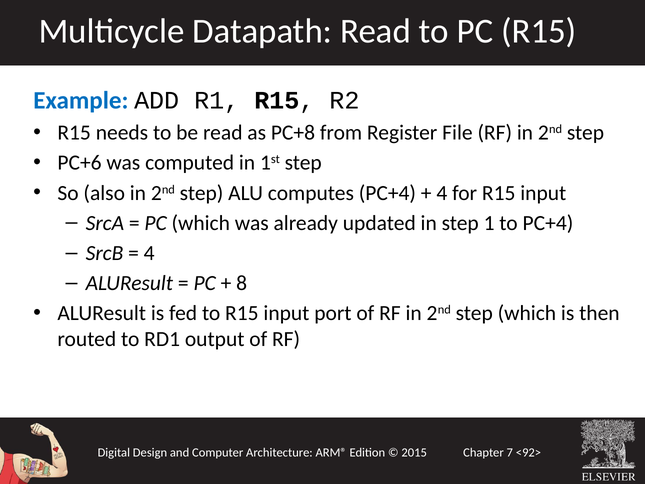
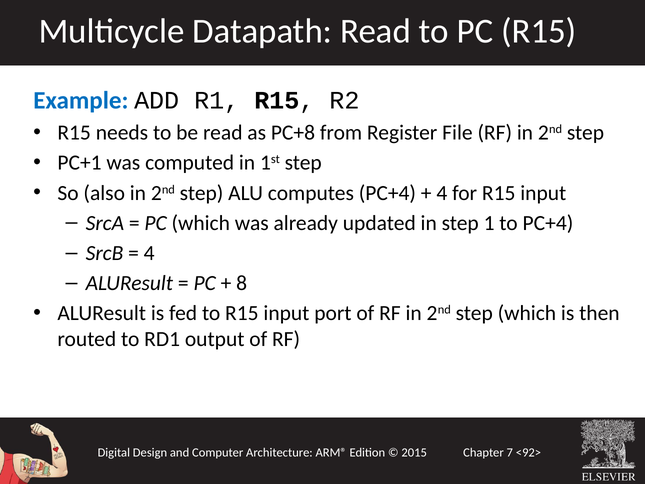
PC+6: PC+6 -> PC+1
